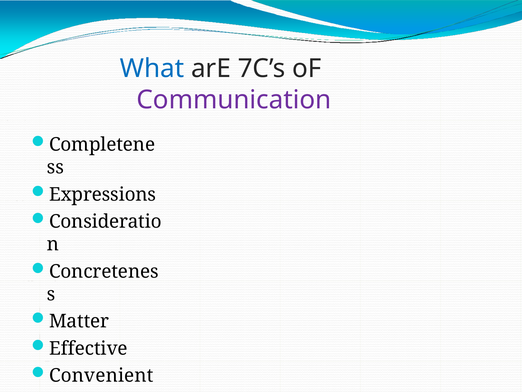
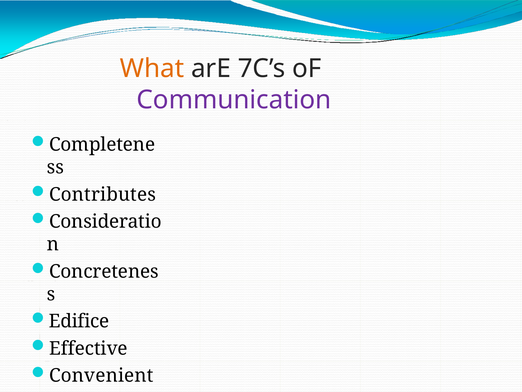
What colour: blue -> orange
Expressions: Expressions -> Contributes
Matter: Matter -> Edifice
